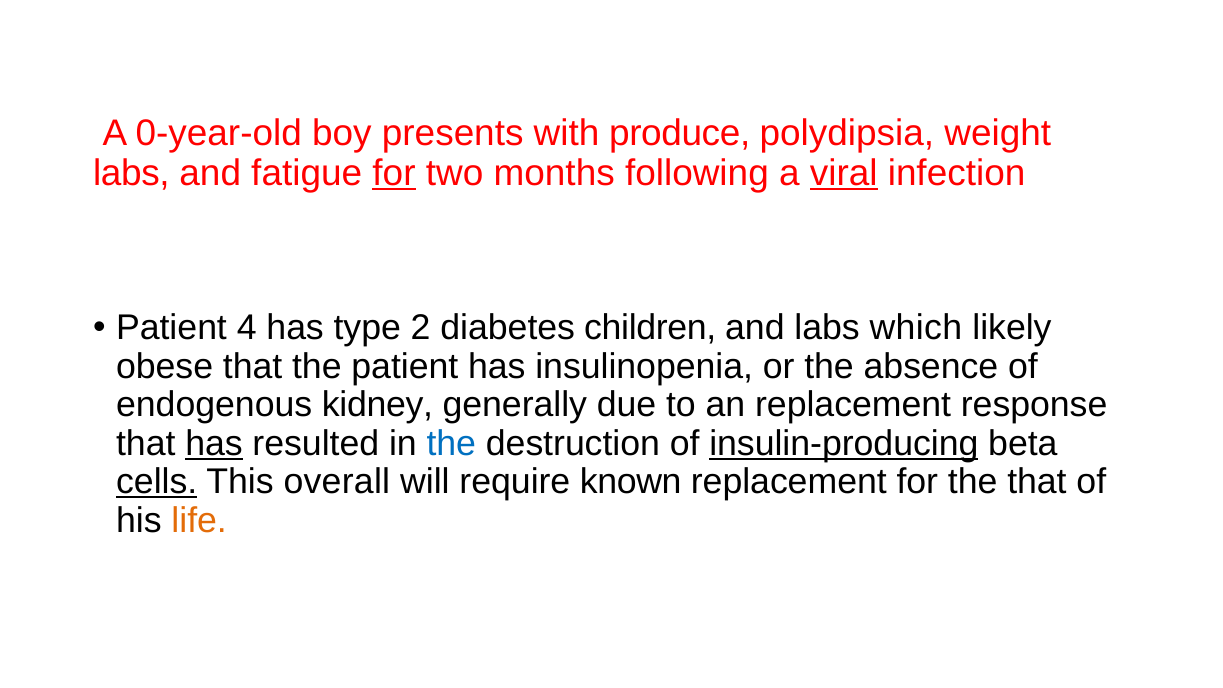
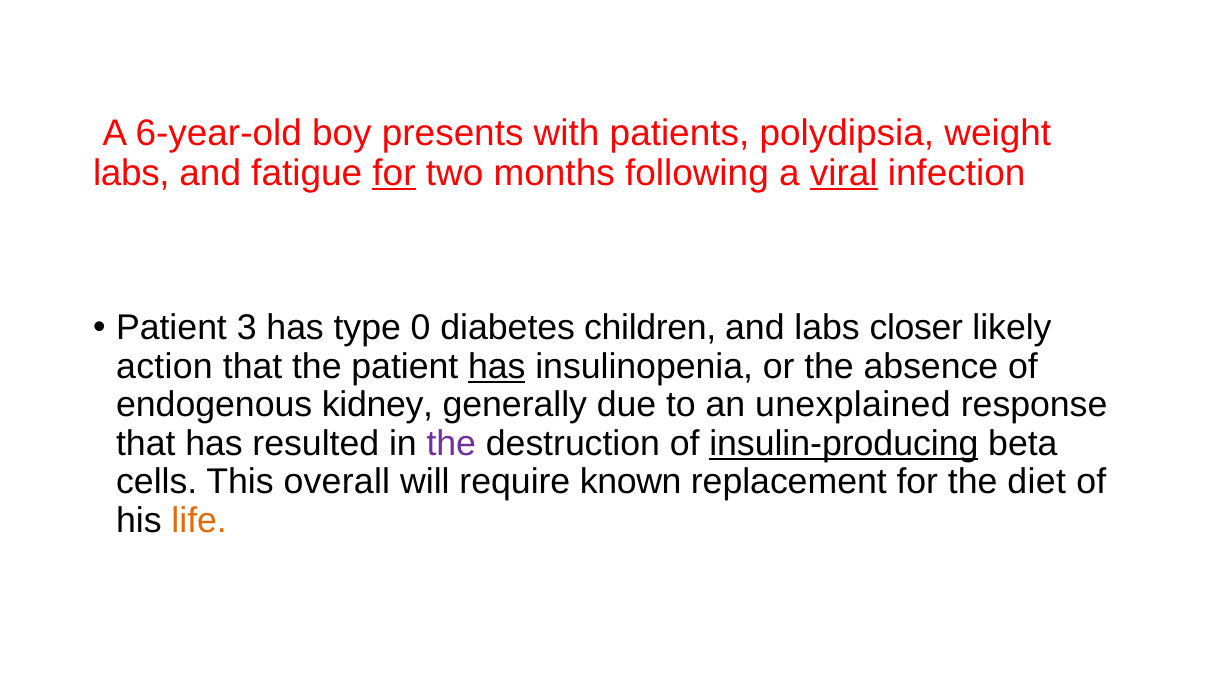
0-year-old: 0-year-old -> 6-year-old
produce: produce -> patients
4: 4 -> 3
2: 2 -> 0
which: which -> closer
obese: obese -> action
has at (497, 366) underline: none -> present
an replacement: replacement -> unexplained
has at (214, 443) underline: present -> none
the at (451, 443) colour: blue -> purple
cells underline: present -> none
the that: that -> diet
